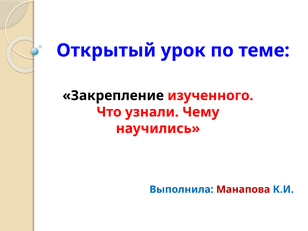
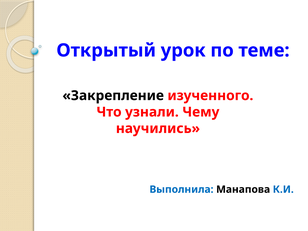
Манапова colour: red -> black
